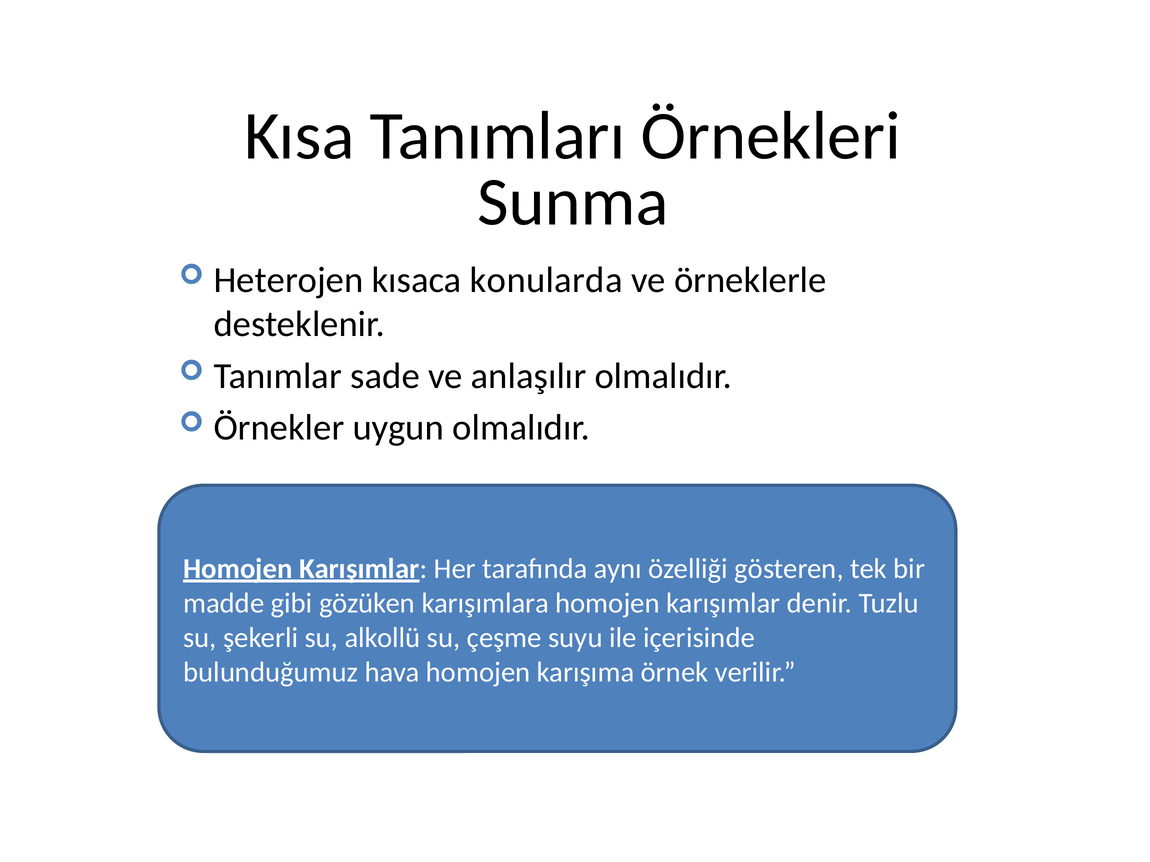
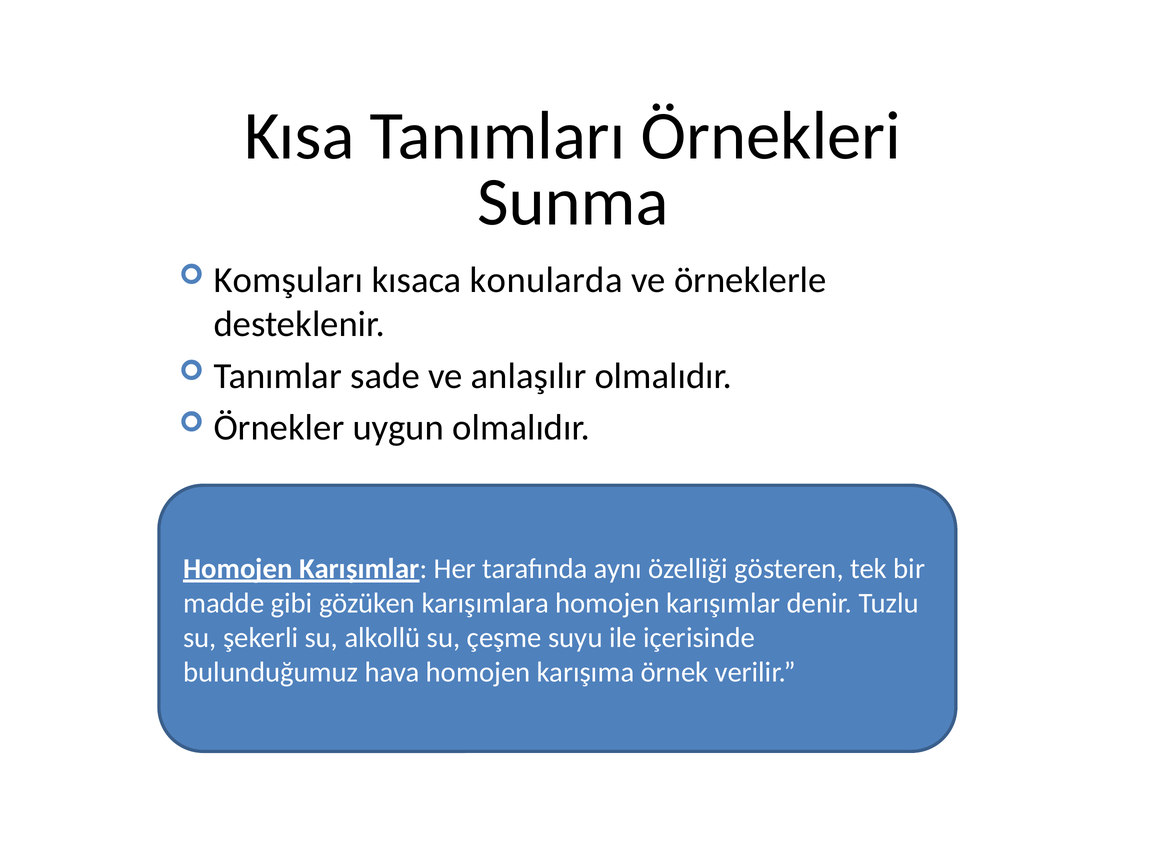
Heterojen: Heterojen -> Komşuları
